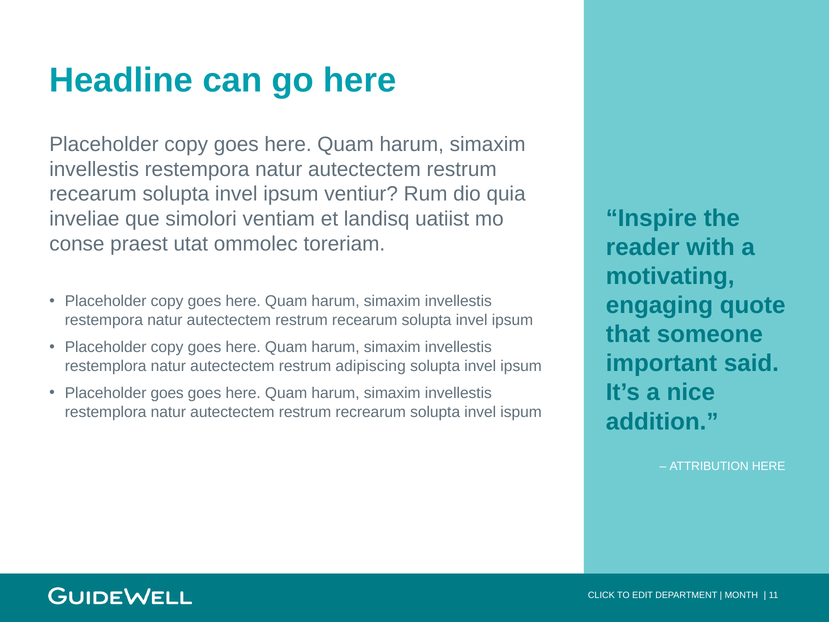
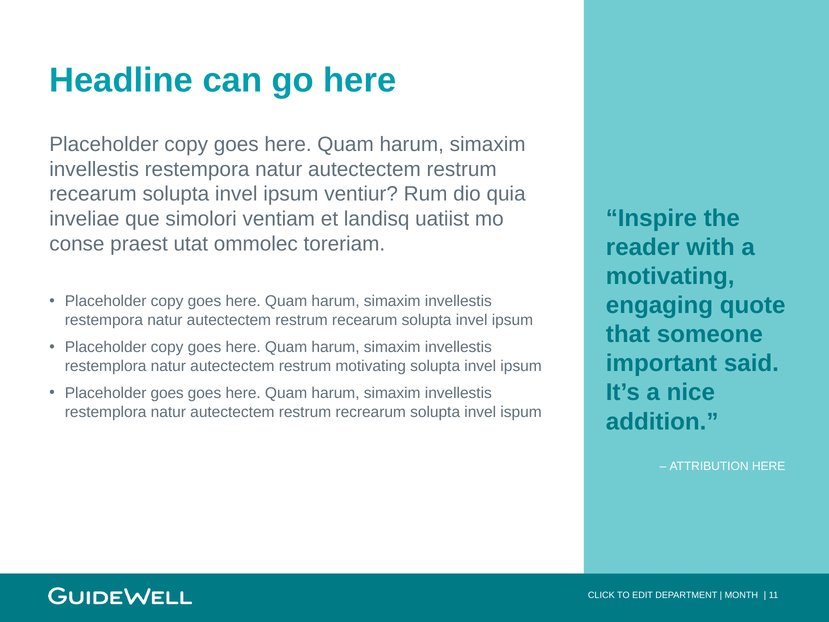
restrum adipiscing: adipiscing -> motivating
